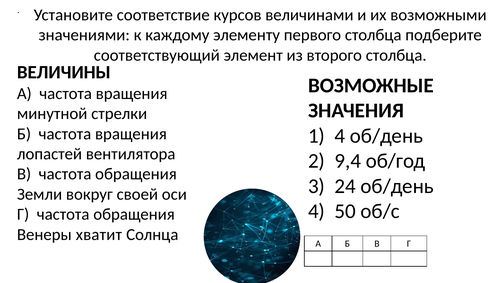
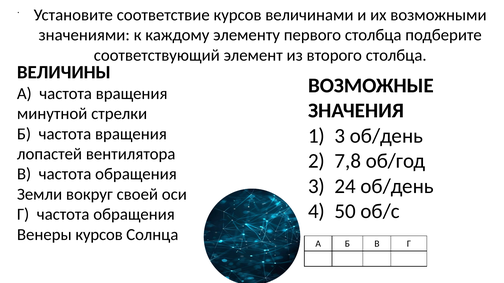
1 4: 4 -> 3
9,4: 9,4 -> 7,8
Венеры хватит: хватит -> курсов
